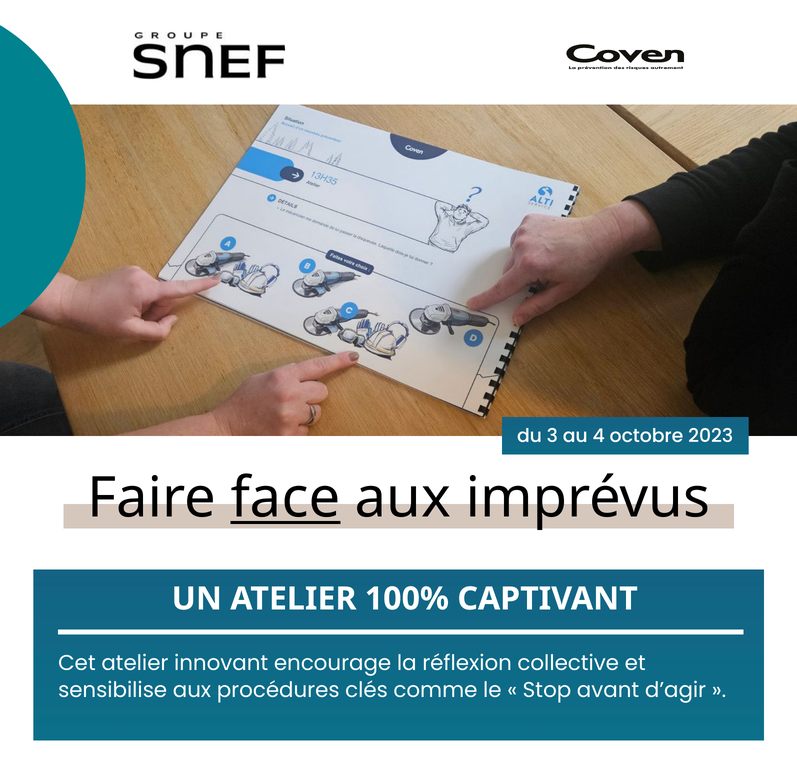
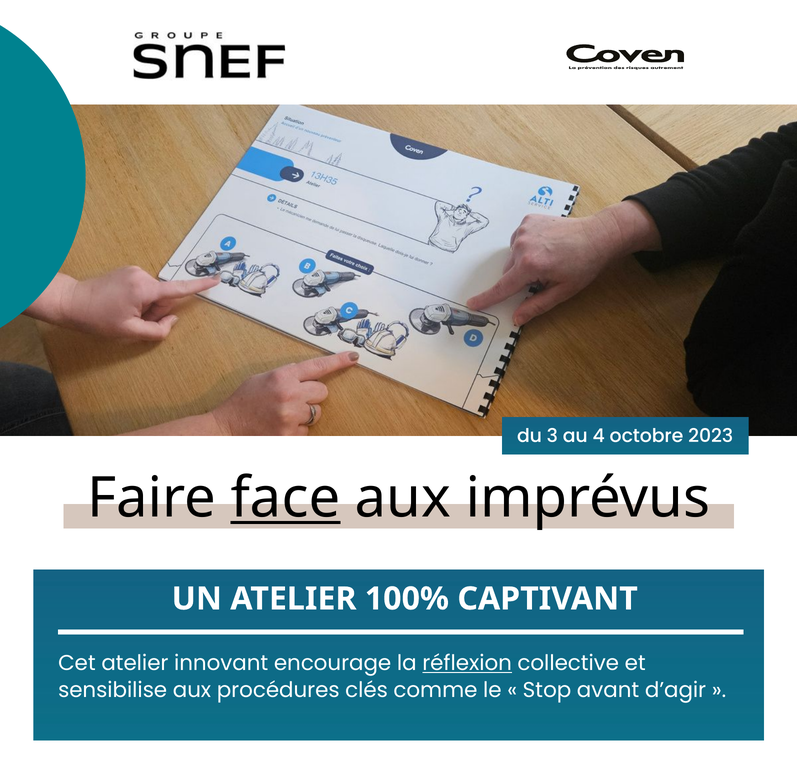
réflexion underline: none -> present
